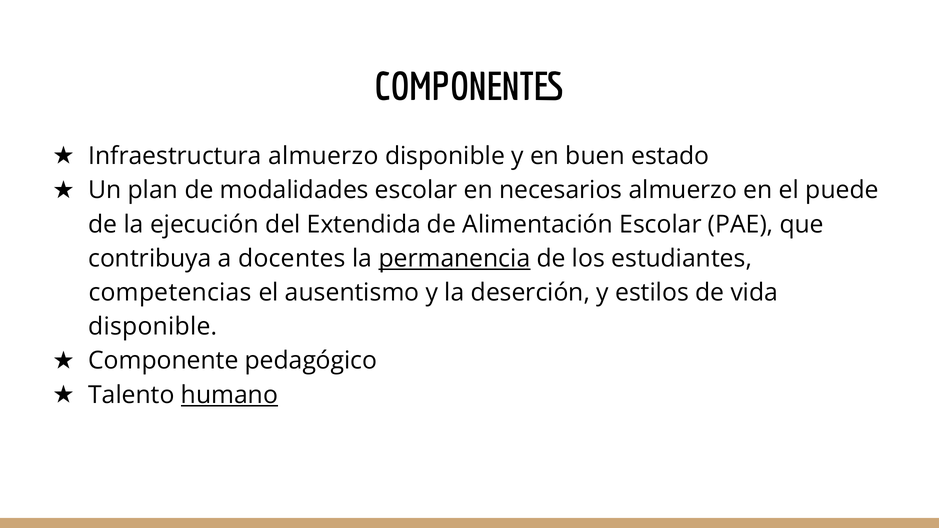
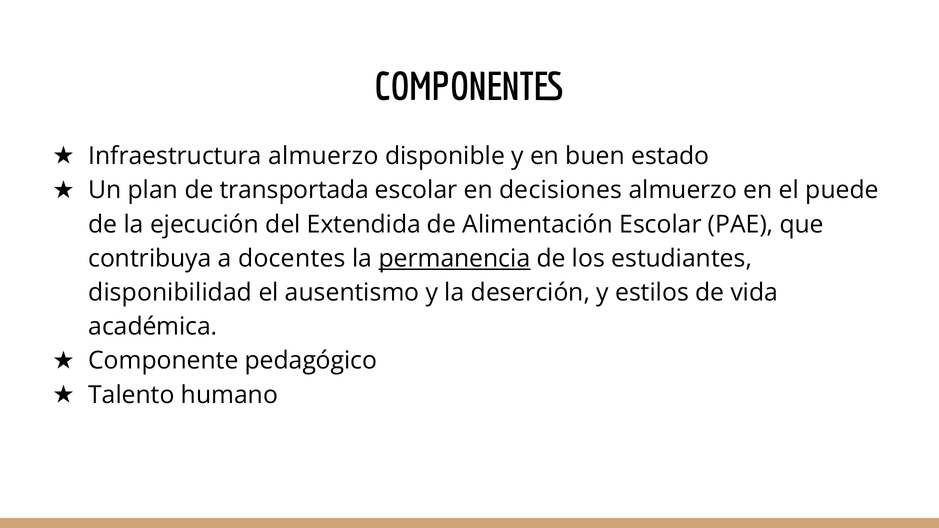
modalidades: modalidades -> transportada
necesarios: necesarios -> decisiones
competencias: competencias -> disponibilidad
disponible at (153, 327): disponible -> académica
humano underline: present -> none
